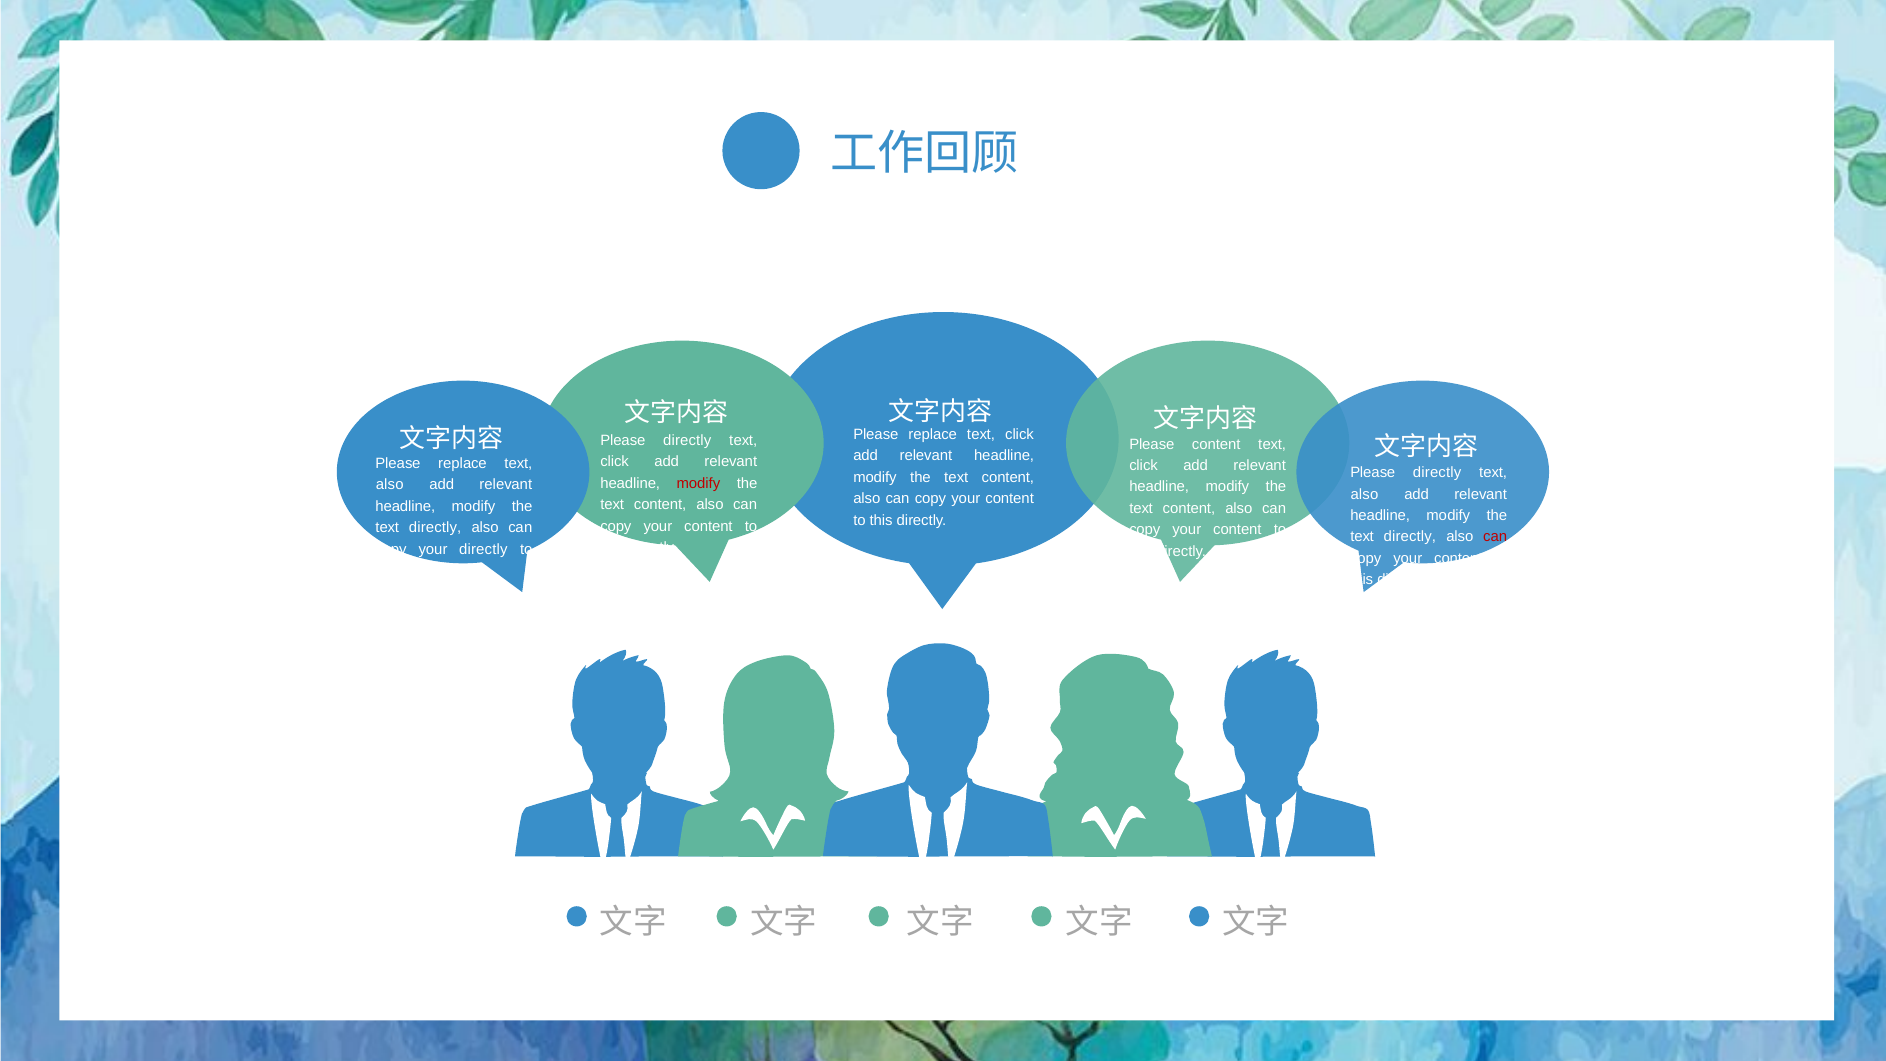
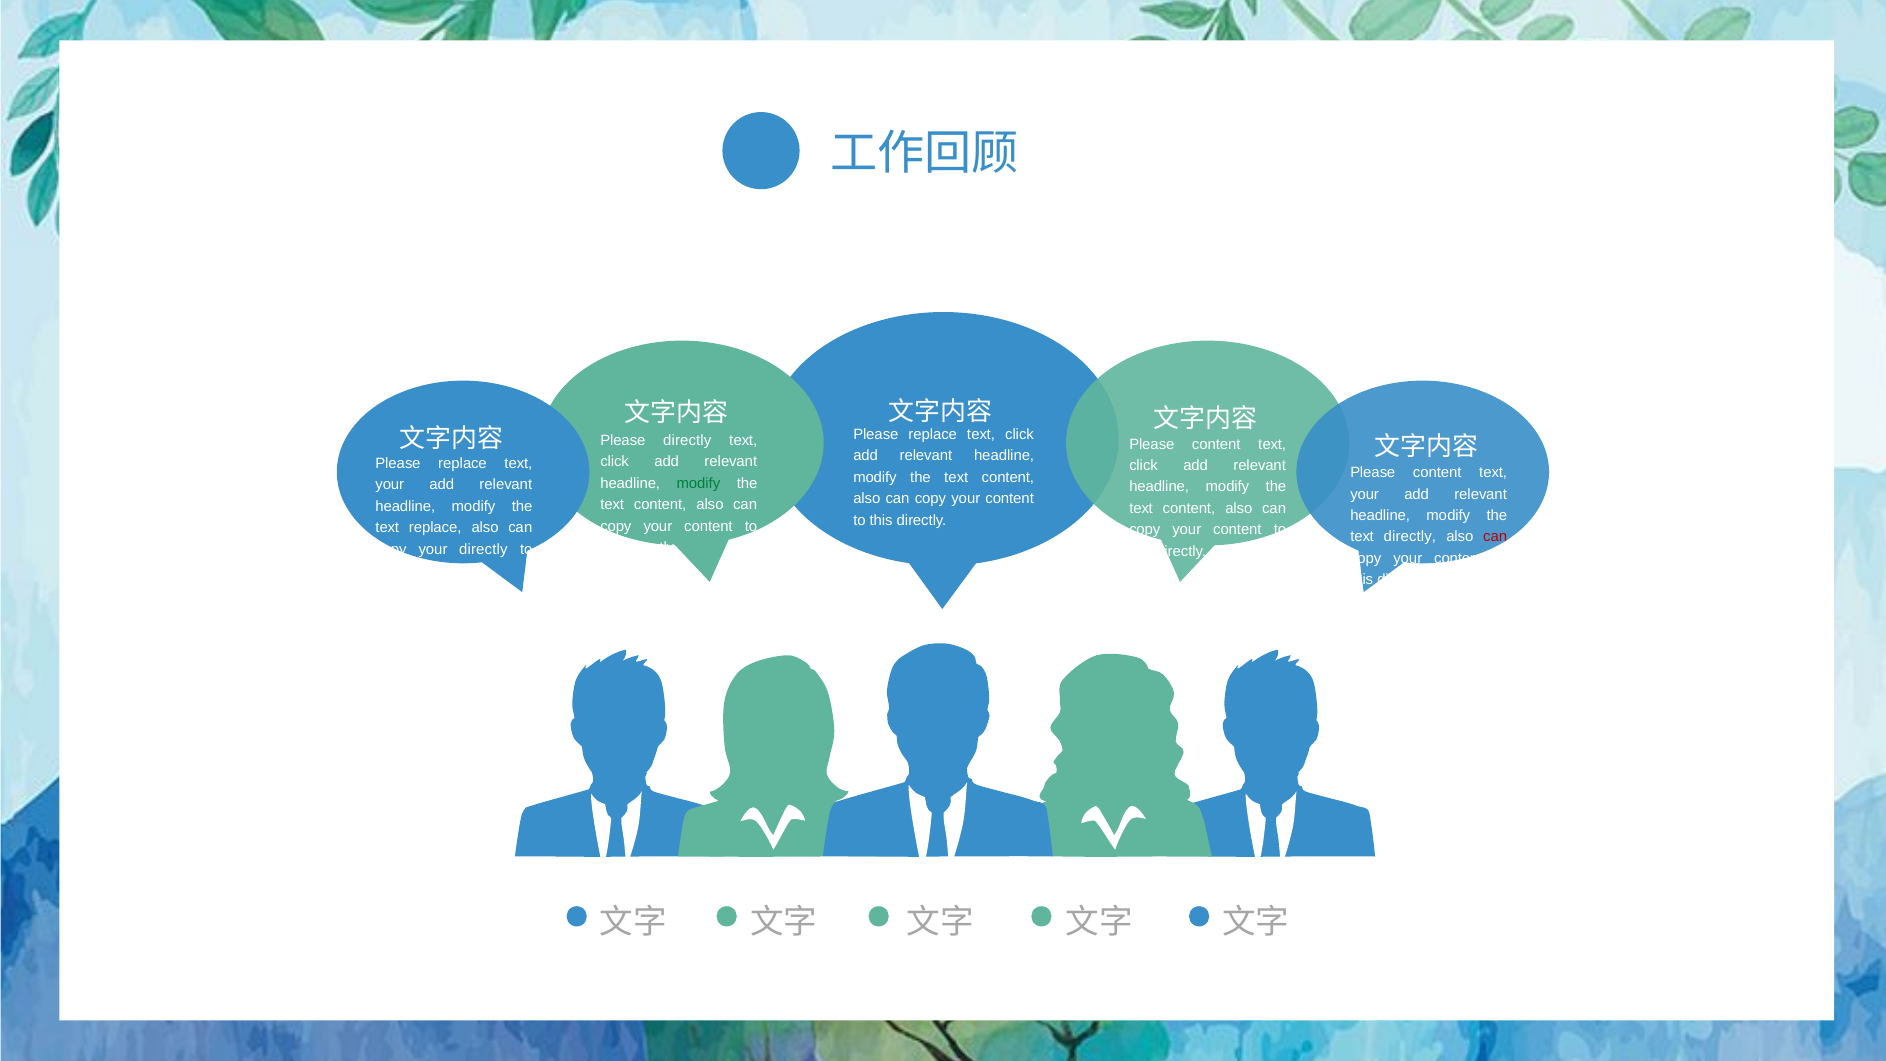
directly at (1437, 473): directly -> content
modify at (698, 484) colour: red -> green
also at (390, 485): also -> your
also at (1364, 494): also -> your
directly at (435, 528): directly -> replace
